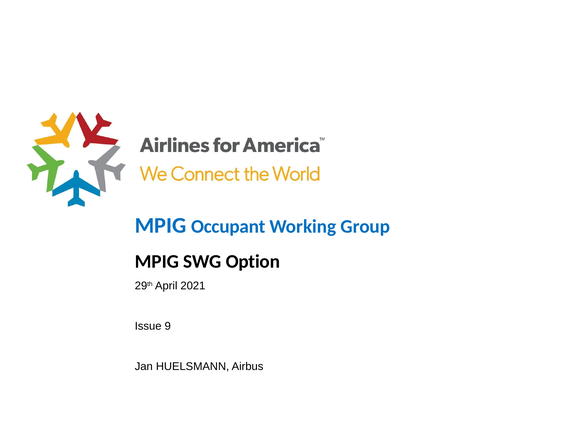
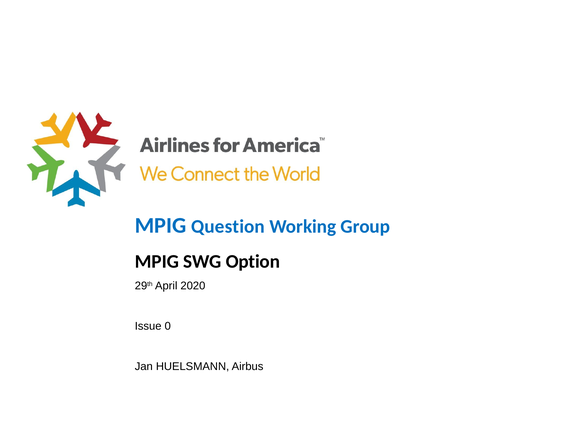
Occupant: Occupant -> Question
2021: 2021 -> 2020
9: 9 -> 0
